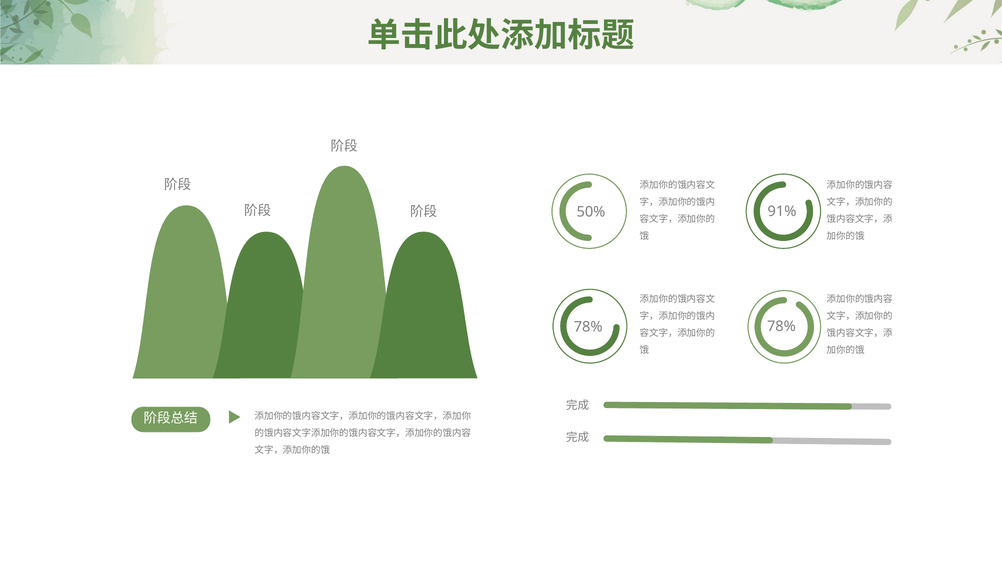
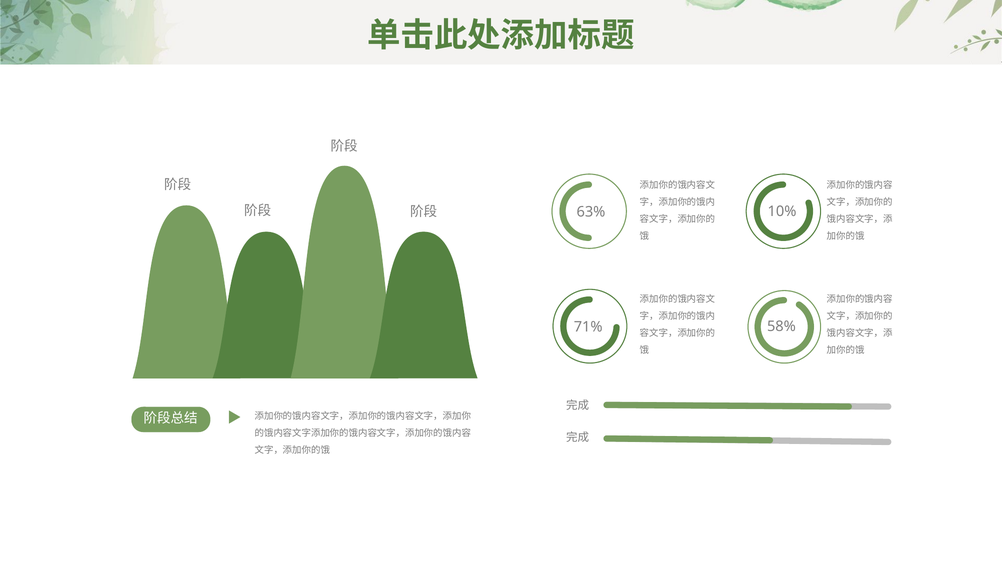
50%: 50% -> 63%
91%: 91% -> 10%
78% at (781, 327): 78% -> 58%
78% at (588, 327): 78% -> 71%
